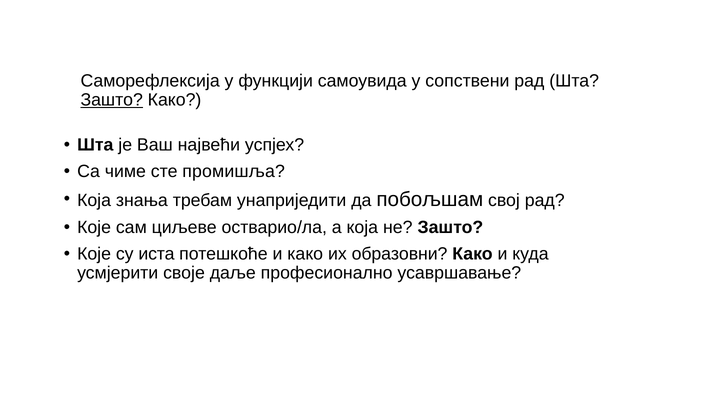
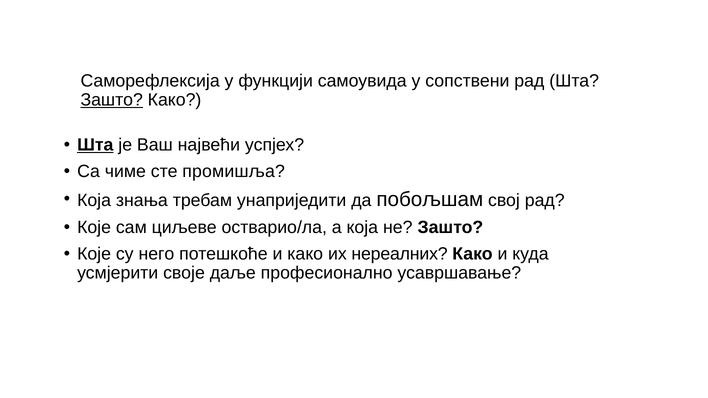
Шта at (95, 145) underline: none -> present
иста: иста -> него
образовни: образовни -> нереалних
